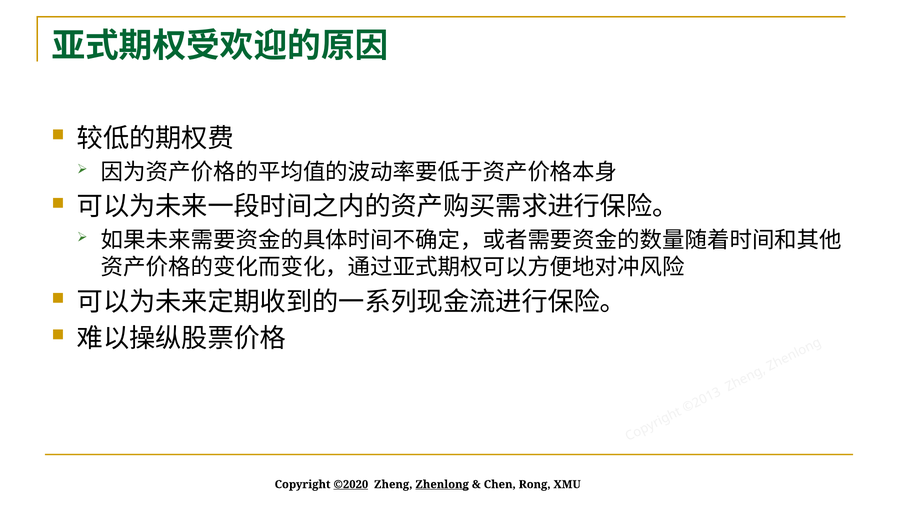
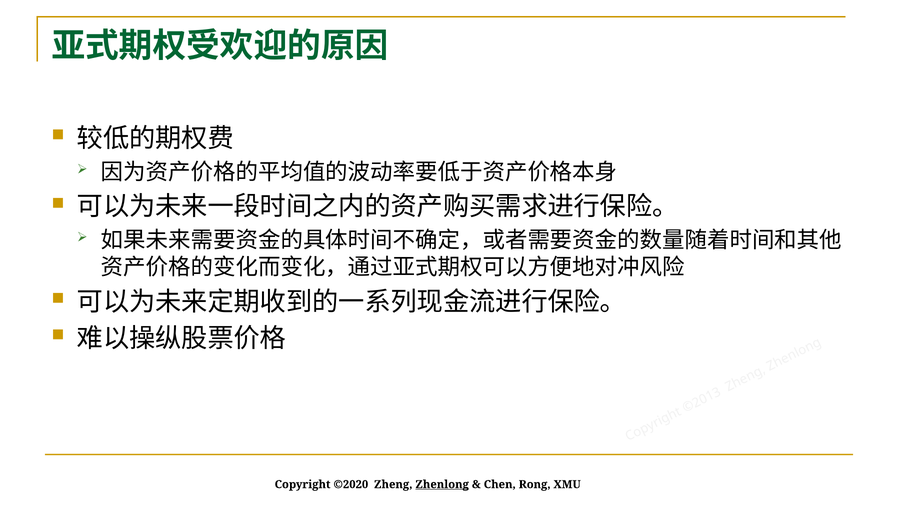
©2020 underline: present -> none
